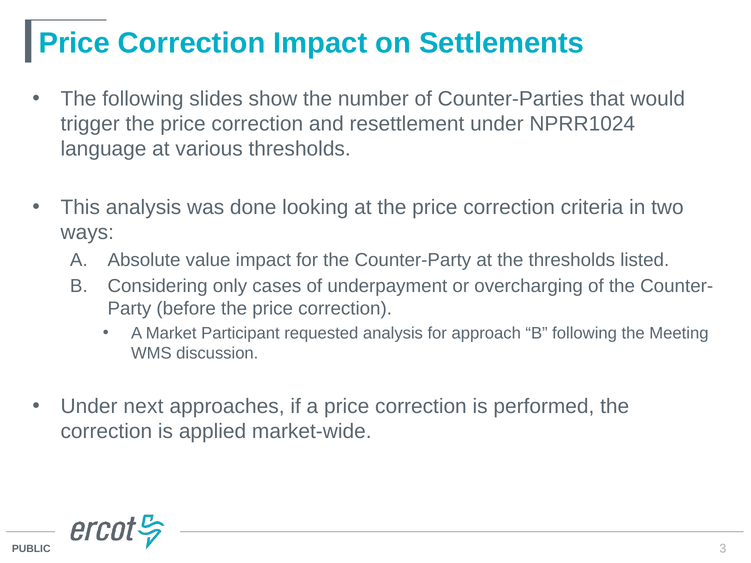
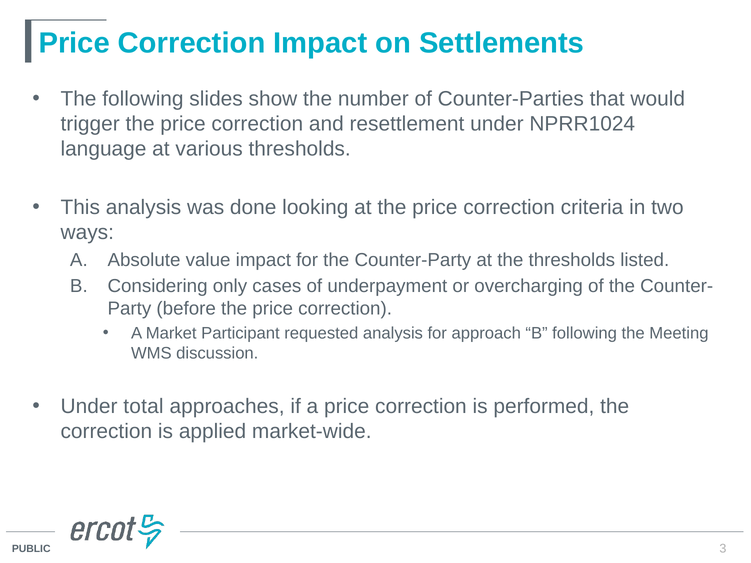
next: next -> total
